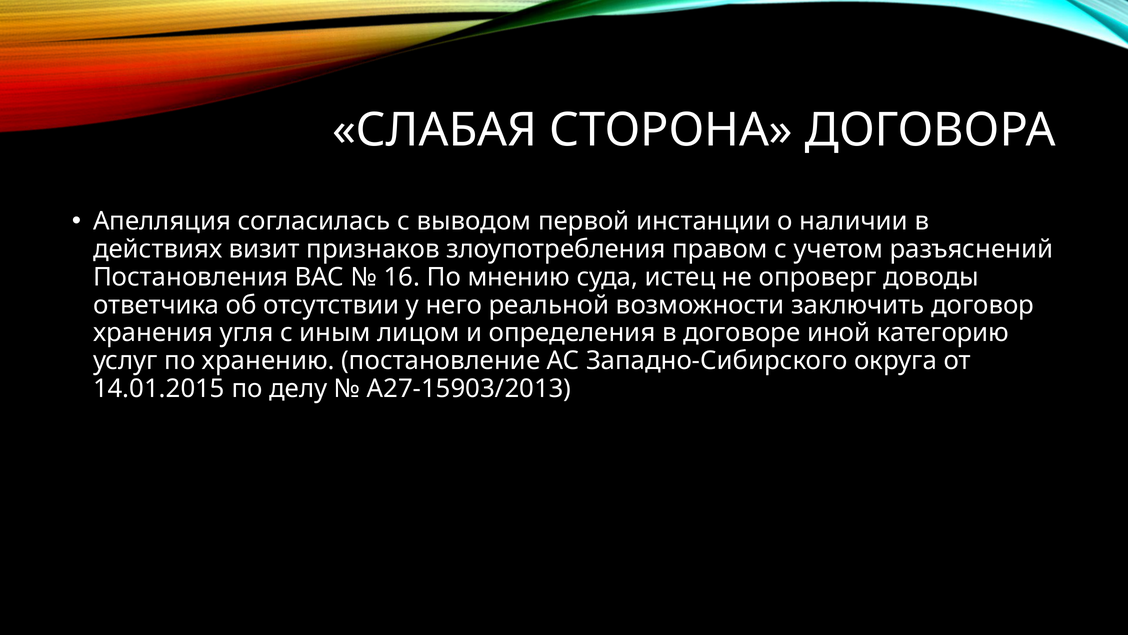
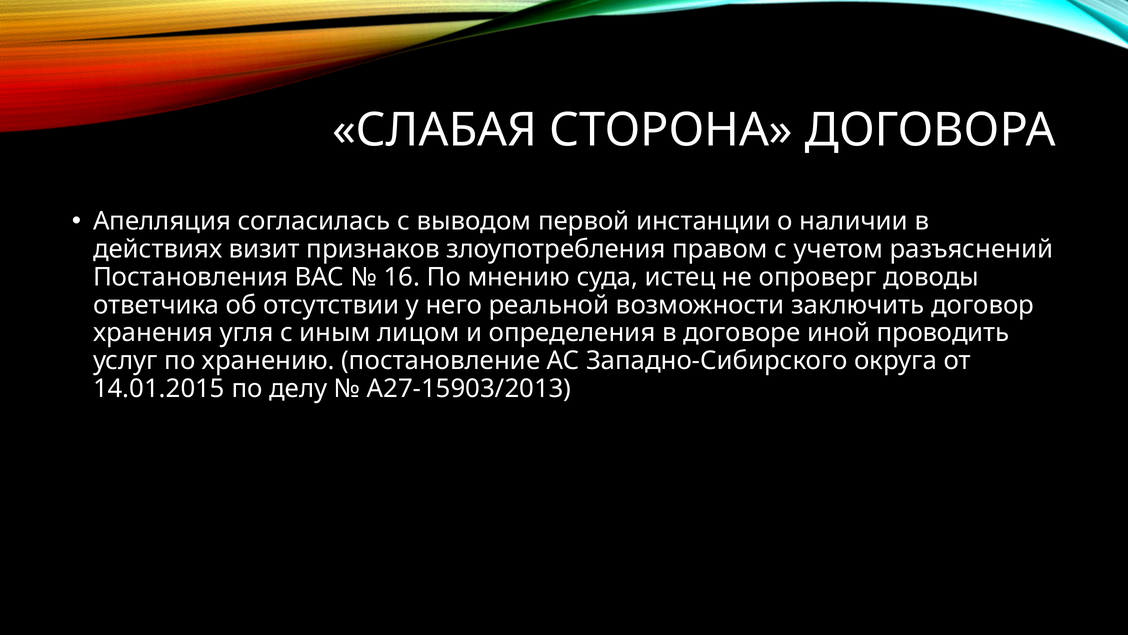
категорию: категорию -> проводить
